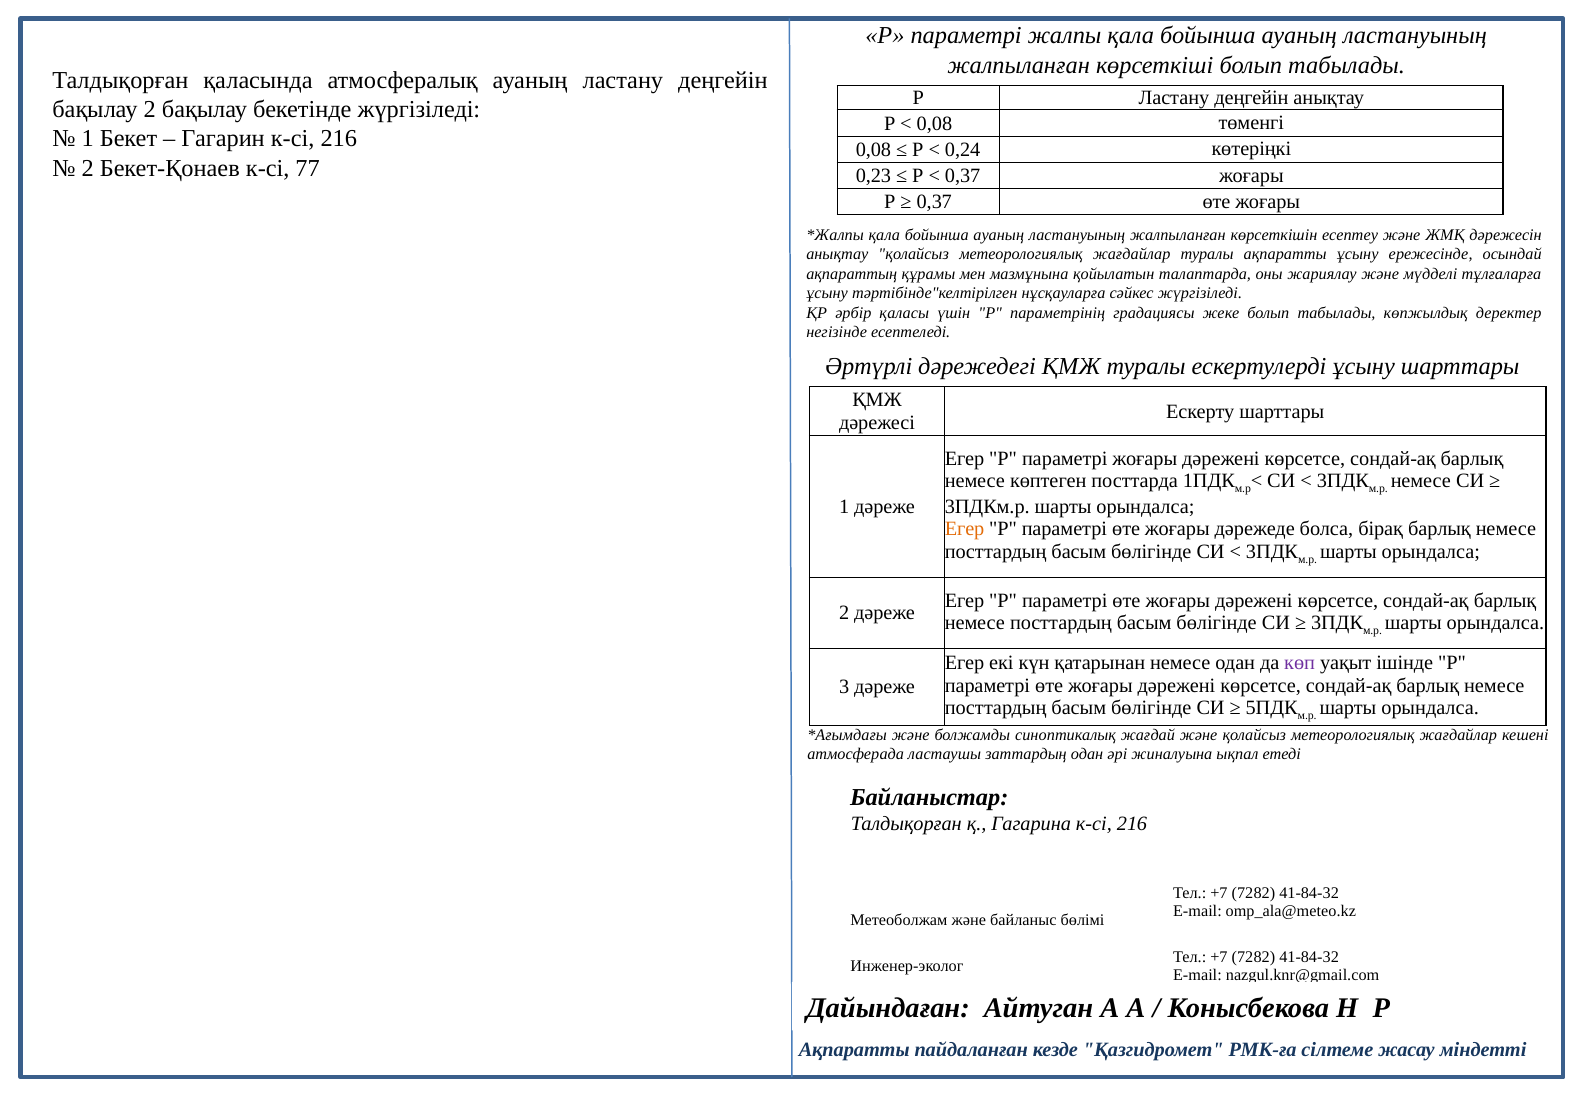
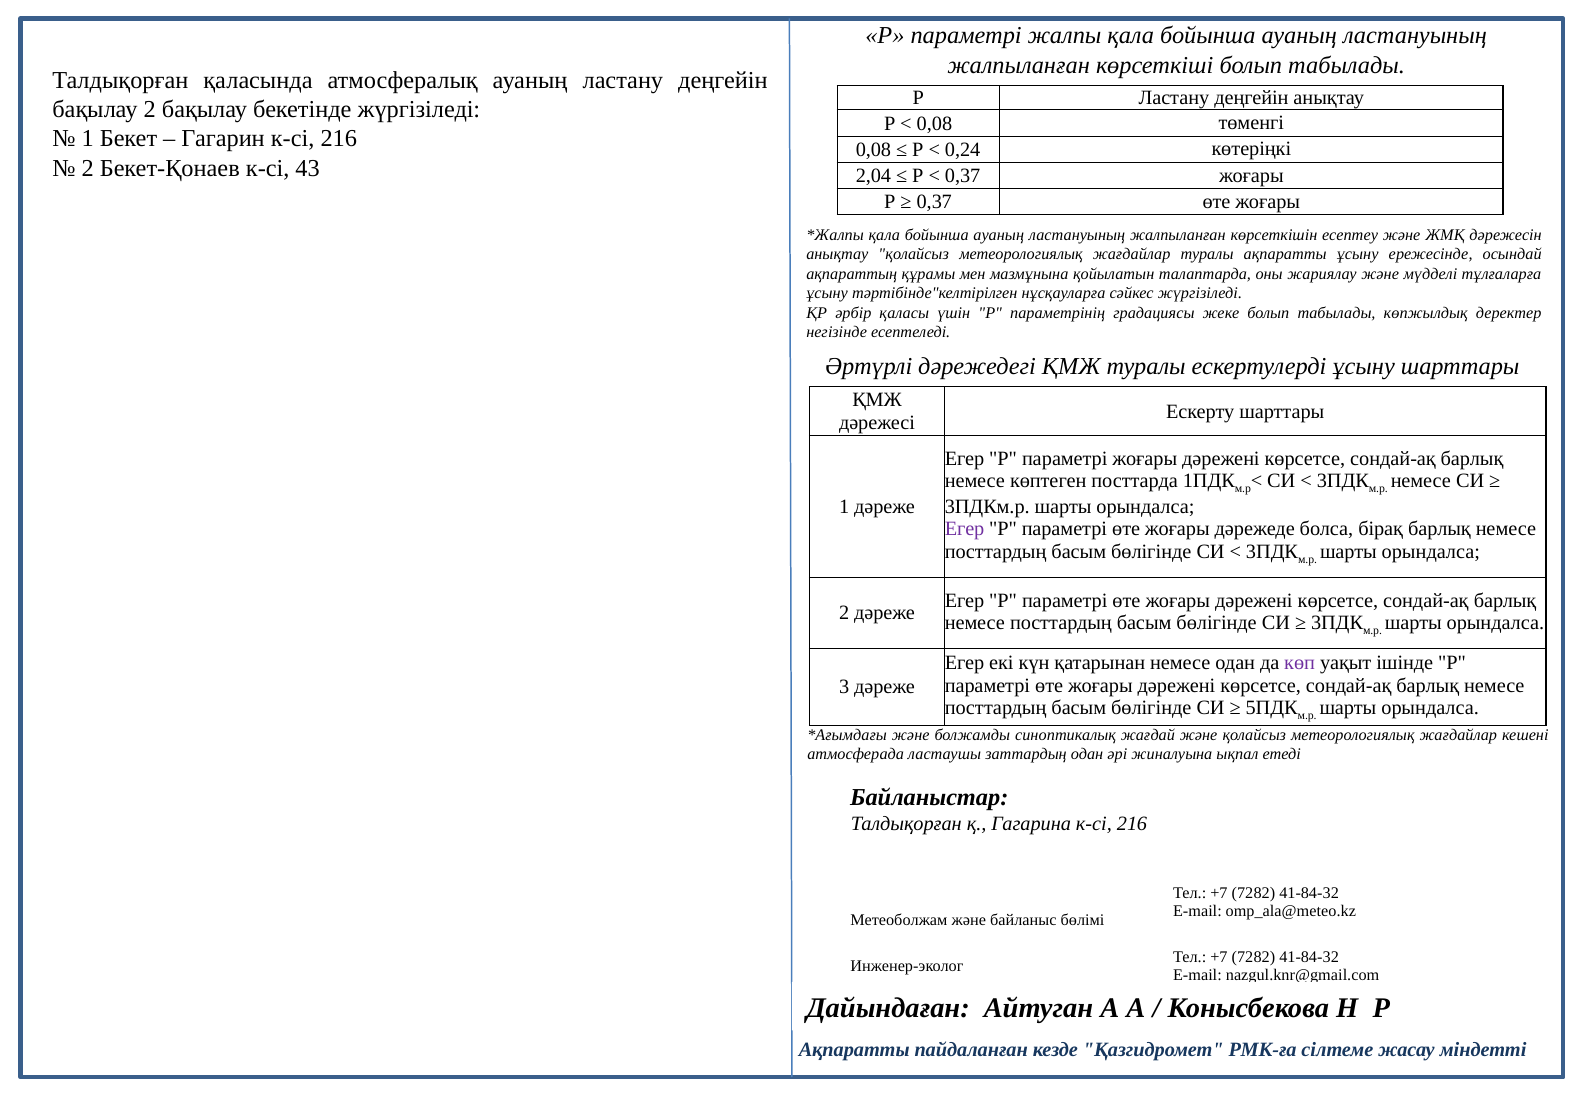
77: 77 -> 43
0,23: 0,23 -> 2,04
Егер at (965, 529) colour: orange -> purple
